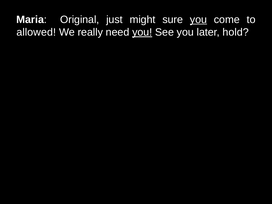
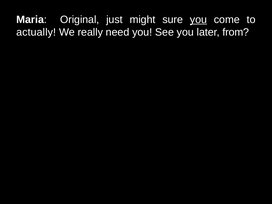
allowed: allowed -> actually
you at (142, 32) underline: present -> none
hold: hold -> from
